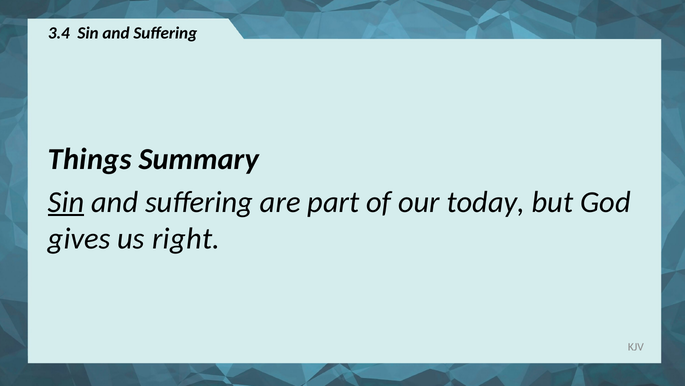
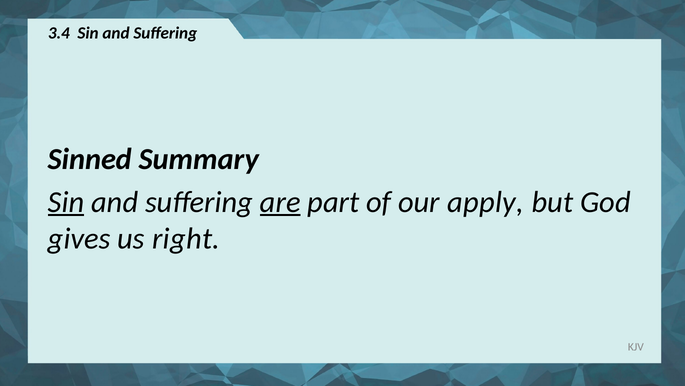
Things: Things -> Sinned
are underline: none -> present
today: today -> apply
